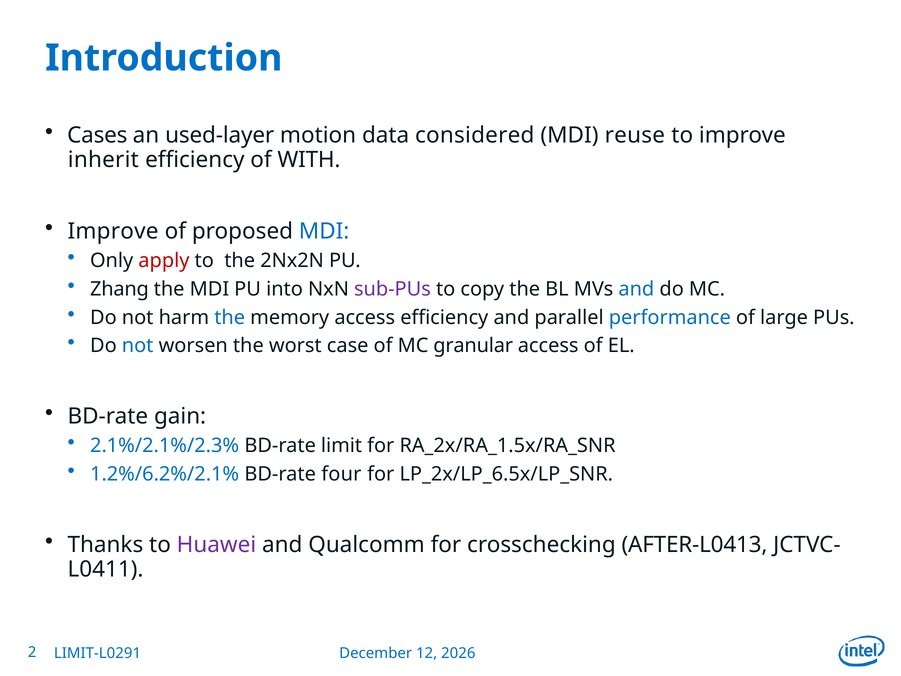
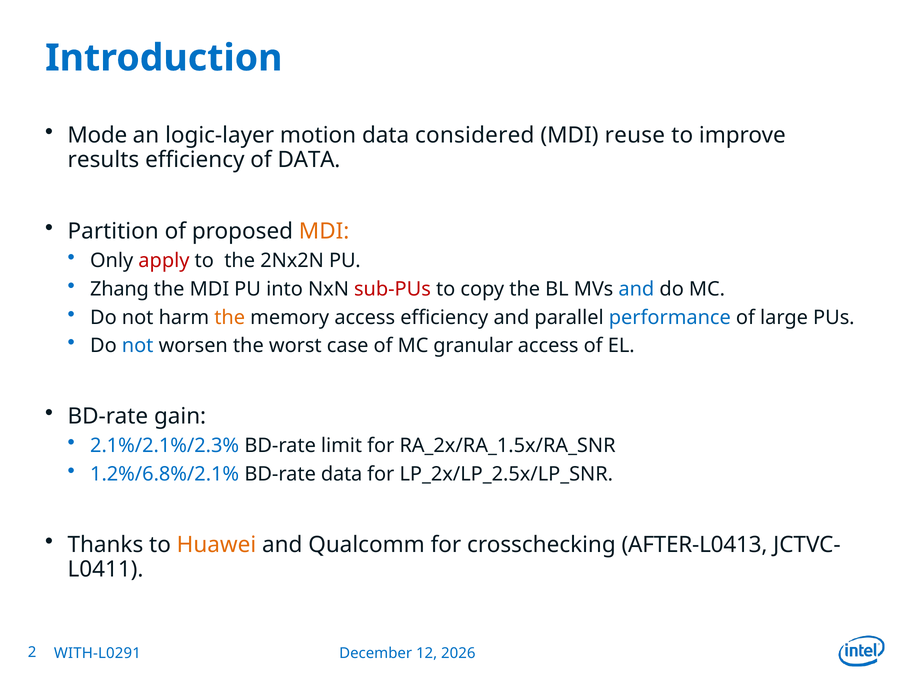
Cases: Cases -> Mode
used-layer: used-layer -> logic-layer
inherit: inherit -> results
of WITH: WITH -> DATA
Improve at (113, 231): Improve -> Partition
MDI at (324, 231) colour: blue -> orange
sub-PUs colour: purple -> red
the at (230, 317) colour: blue -> orange
1.2%/6.2%/2.1%: 1.2%/6.2%/2.1% -> 1.2%/6.8%/2.1%
BD-rate four: four -> data
LP_2x/LP_6.5x/LP_SNR: LP_2x/LP_6.5x/LP_SNR -> LP_2x/LP_2.5x/LP_SNR
Huawei colour: purple -> orange
LIMIT-L0291: LIMIT-L0291 -> WITH-L0291
